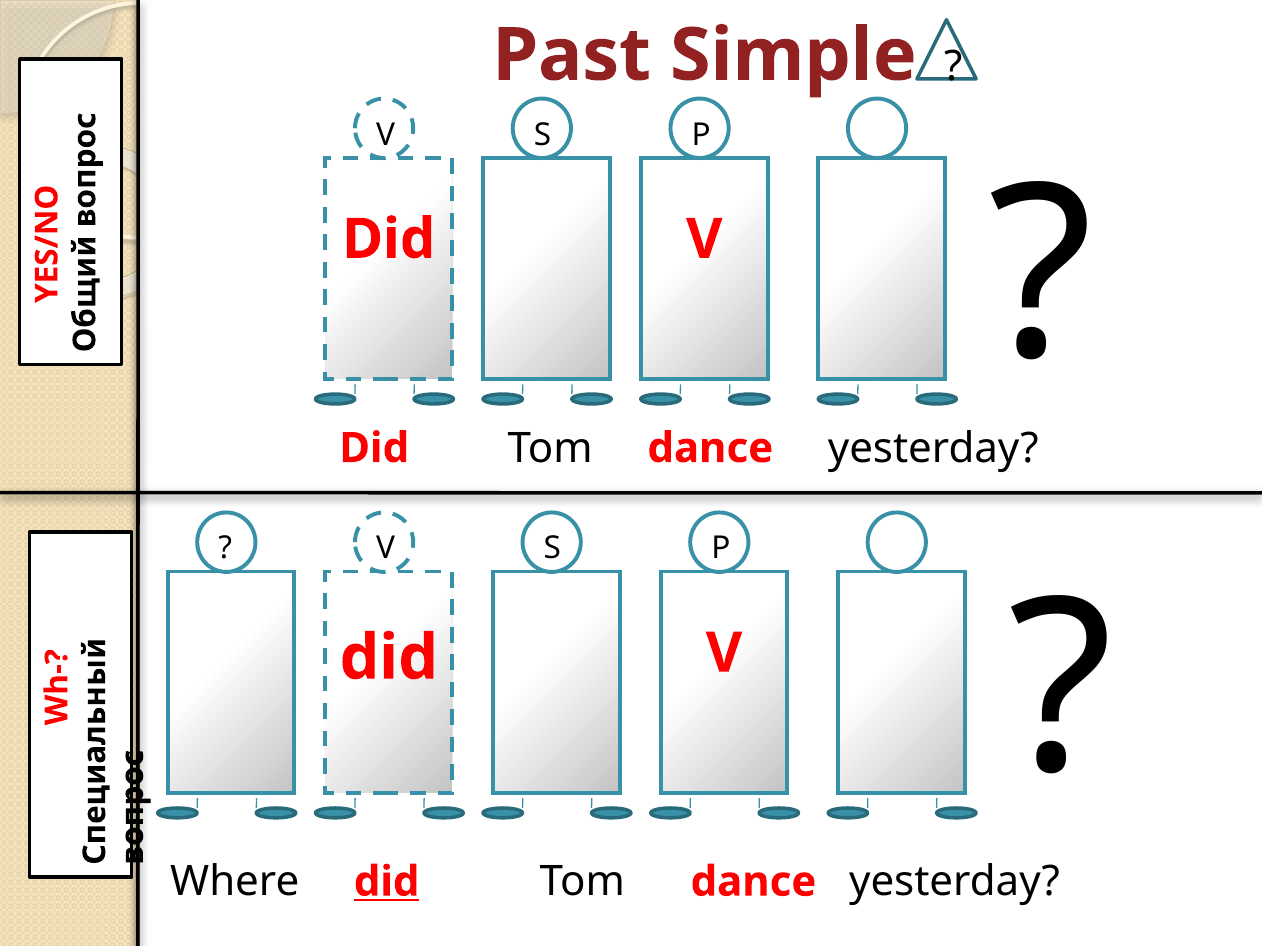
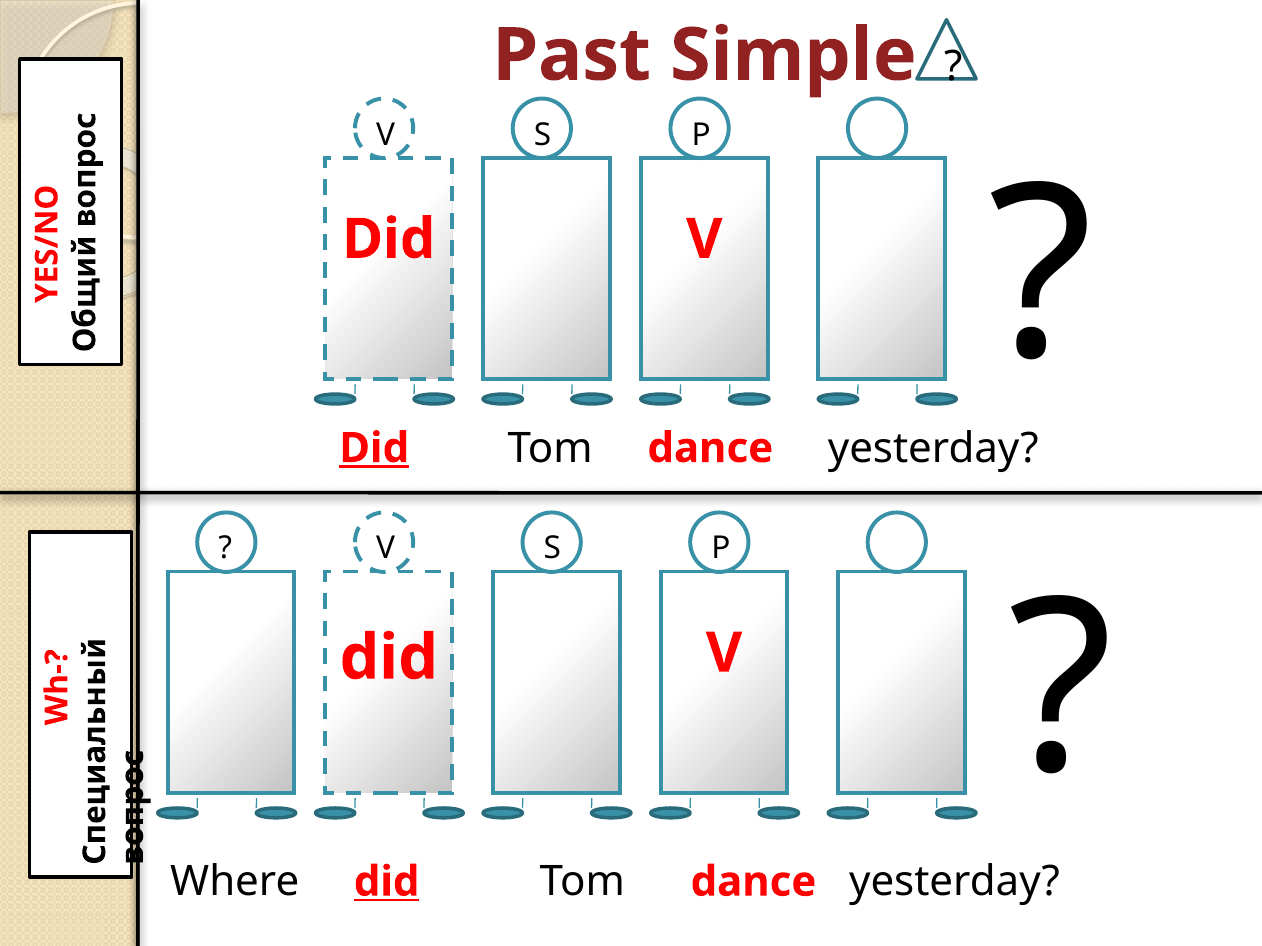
Did at (374, 448) underline: none -> present
